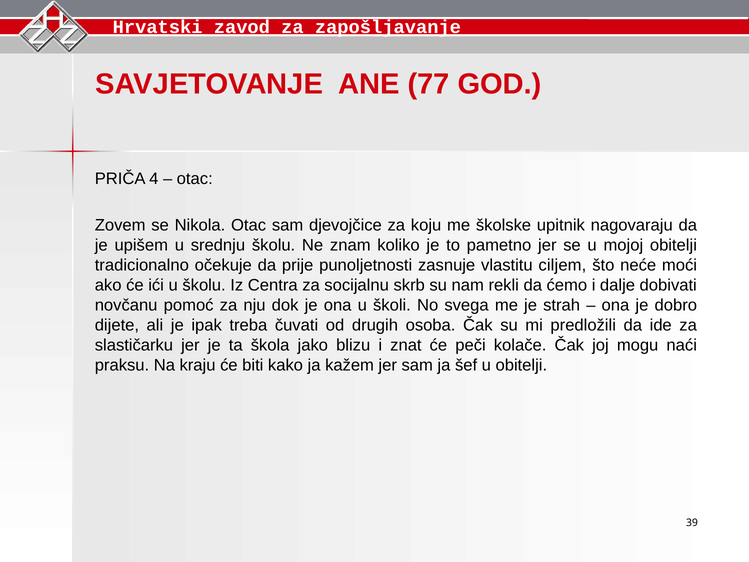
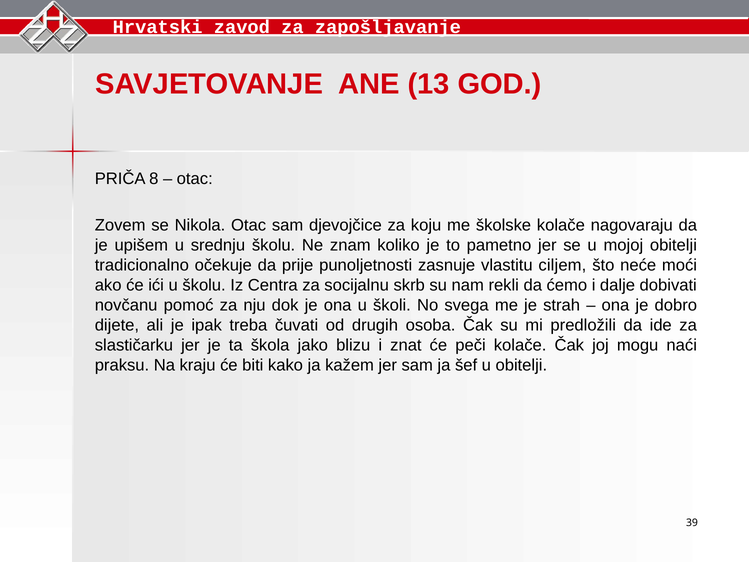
77: 77 -> 13
4: 4 -> 8
školske upitnik: upitnik -> kolače
